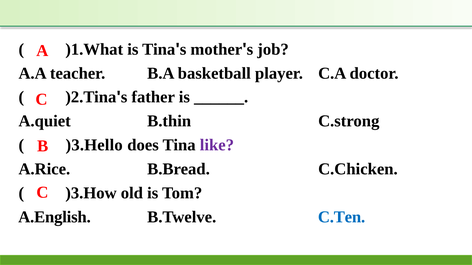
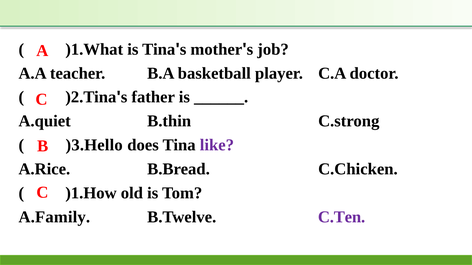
)3.How: )3.How -> )1.How
A.English: A.English -> A.Family
C.Ten colour: blue -> purple
